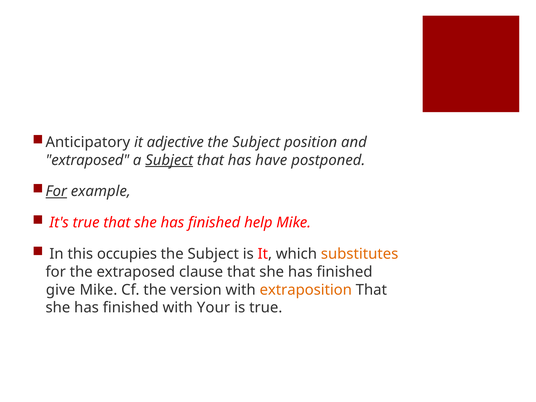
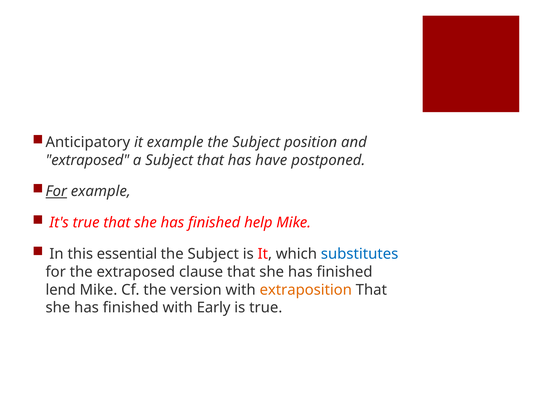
it adjective: adjective -> example
Subject at (169, 160) underline: present -> none
occupies: occupies -> essential
substitutes colour: orange -> blue
give: give -> lend
Your: Your -> Early
